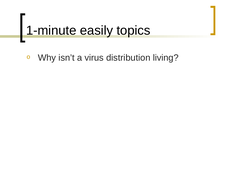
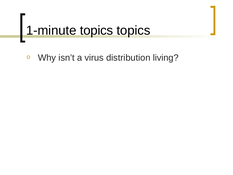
1-minute easily: easily -> topics
